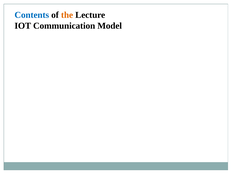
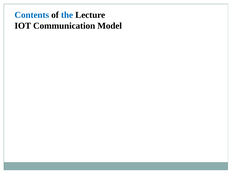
the colour: orange -> blue
